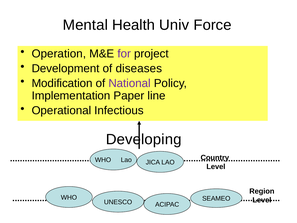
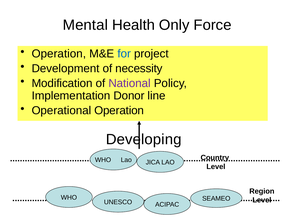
Univ: Univ -> Only
for colour: purple -> blue
diseases: diseases -> necessity
Paper: Paper -> Donor
Operational Infectious: Infectious -> Operation
